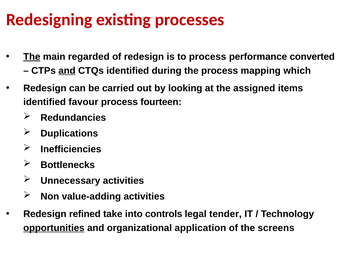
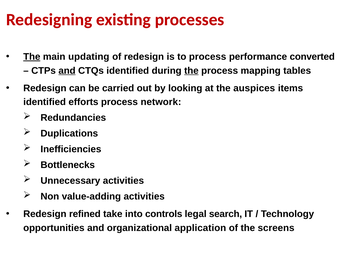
regarded: regarded -> updating
the at (191, 71) underline: none -> present
which: which -> tables
assigned: assigned -> auspices
favour: favour -> efforts
fourteen: fourteen -> network
tender: tender -> search
opportunities underline: present -> none
